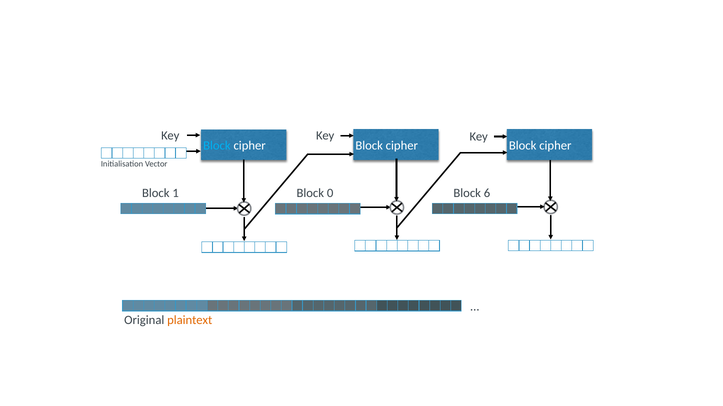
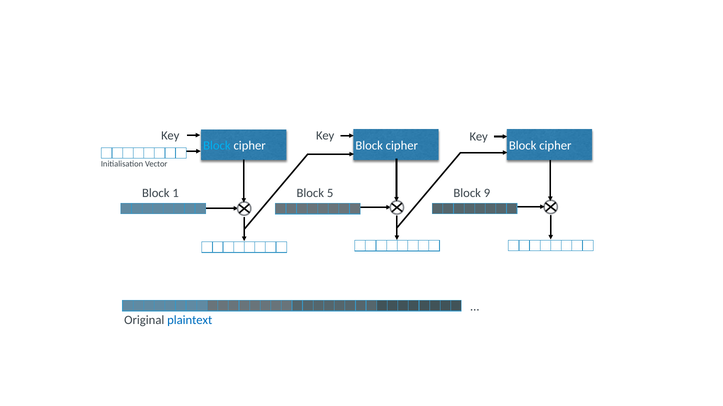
0: 0 -> 5
6: 6 -> 9
plaintext colour: orange -> blue
